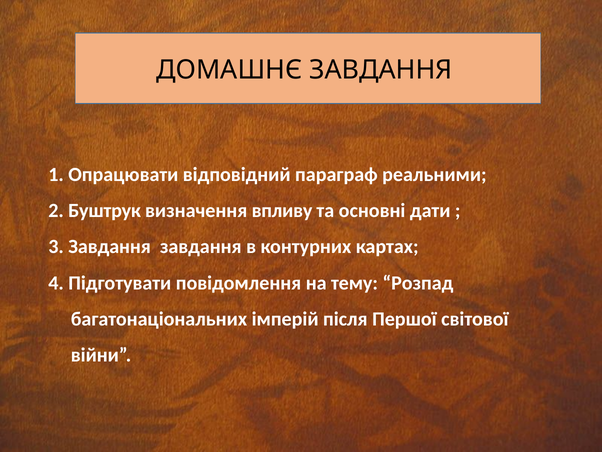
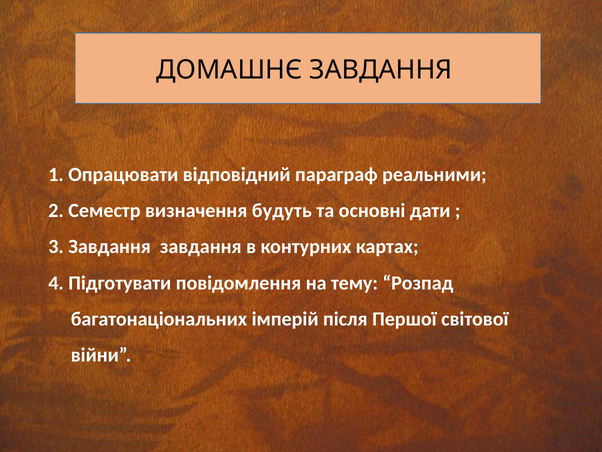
Буштрук: Буштрук -> Семестр
впливу: впливу -> будуть
